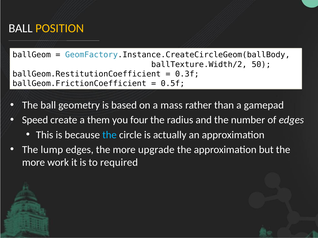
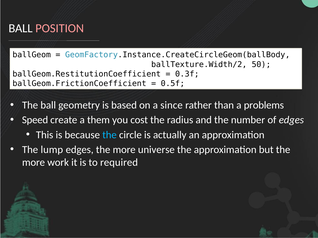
POSITION colour: yellow -> pink
mass: mass -> since
gamepad: gamepad -> problems
four: four -> cost
upgrade: upgrade -> universe
